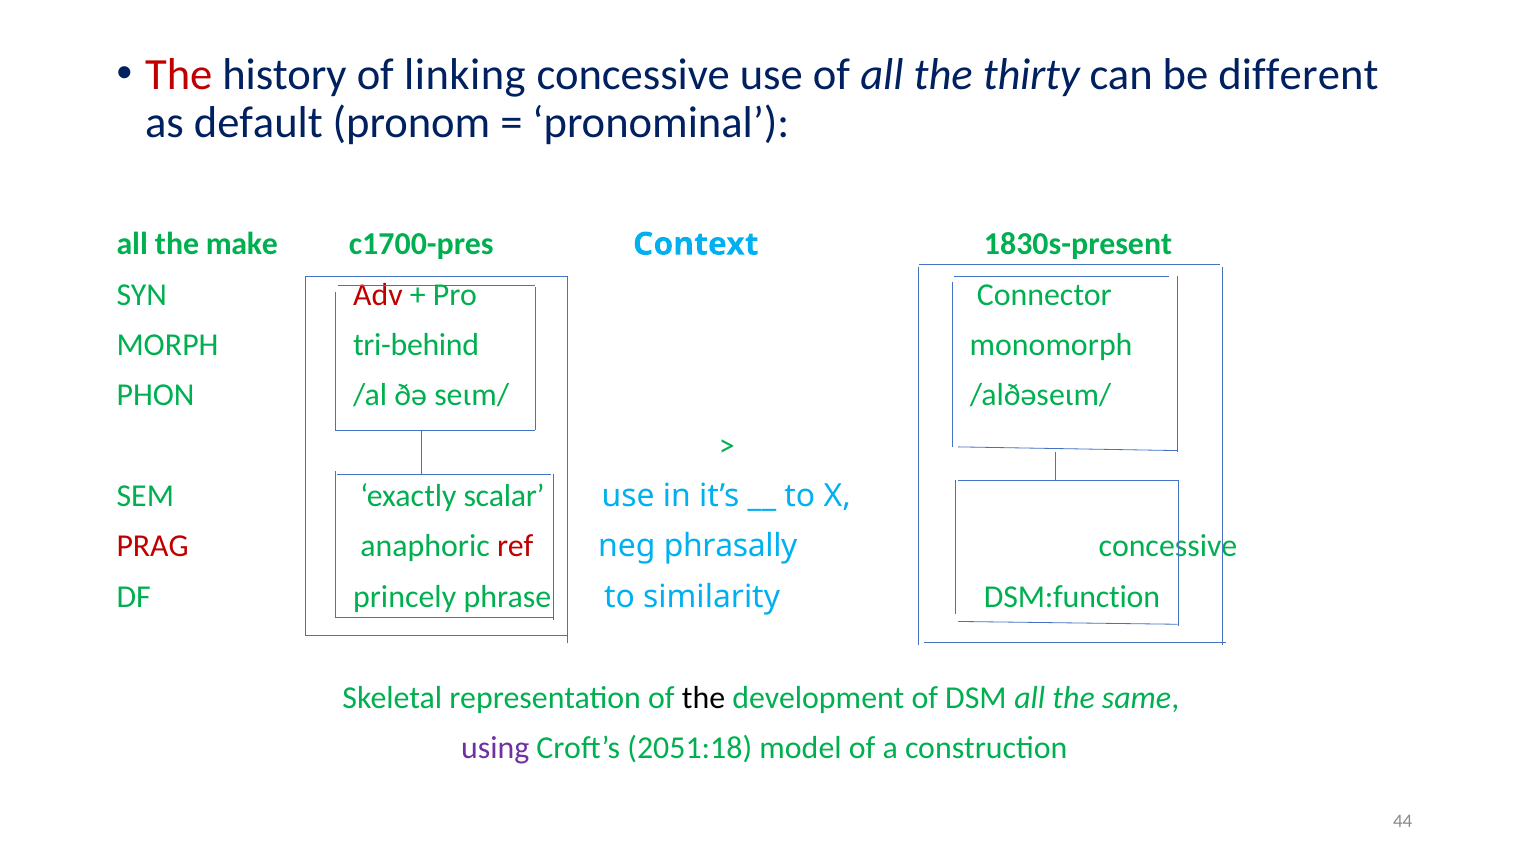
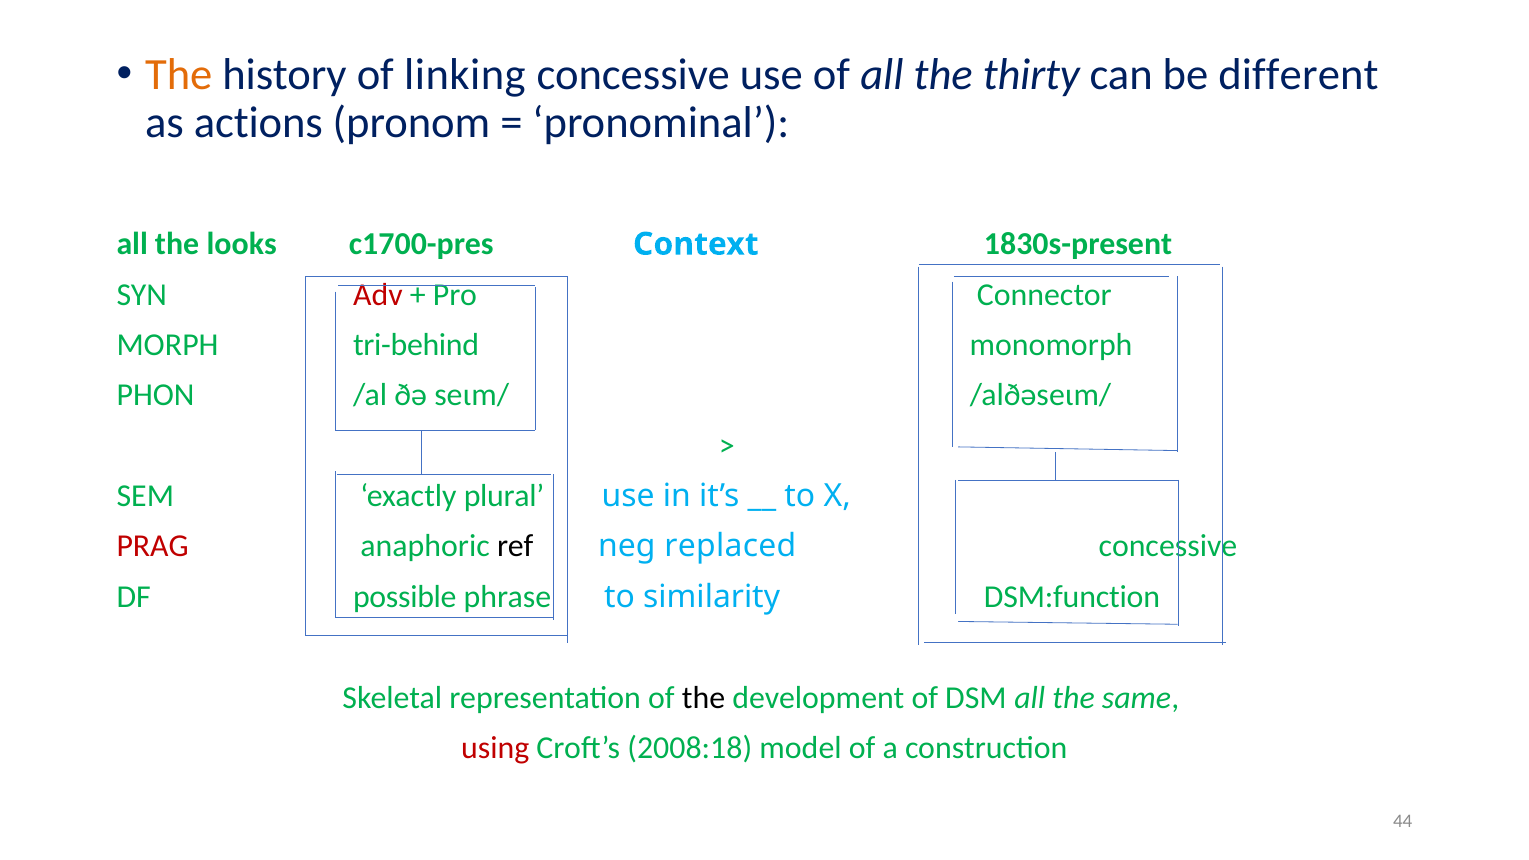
The at (179, 75) colour: red -> orange
default: default -> actions
make: make -> looks
scalar: scalar -> plural
ref colour: red -> black
phrasally: phrasally -> replaced
princely: princely -> possible
using colour: purple -> red
2051:18: 2051:18 -> 2008:18
